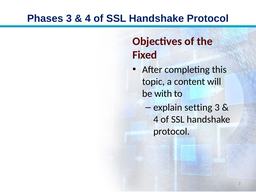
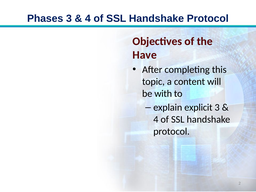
Fixed: Fixed -> Have
setting: setting -> explicit
